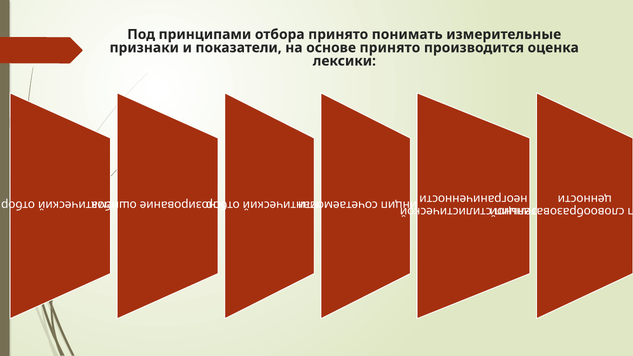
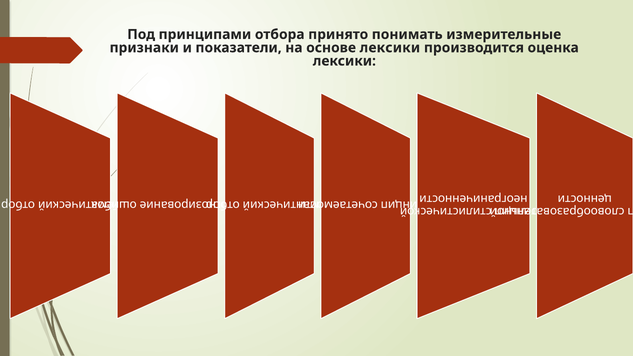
основе принято: принято -> лексики
